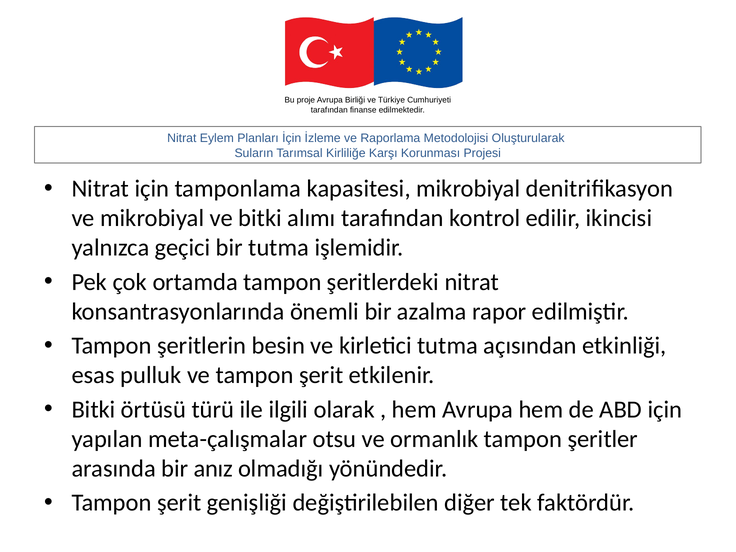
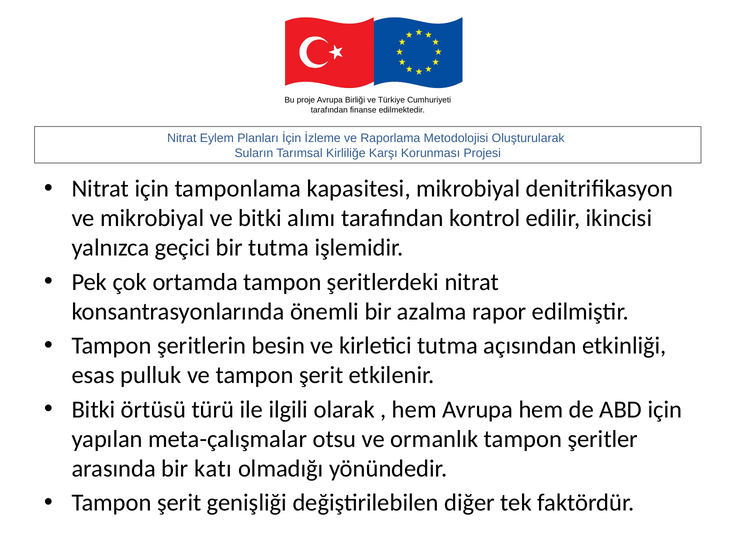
anız: anız -> katı
